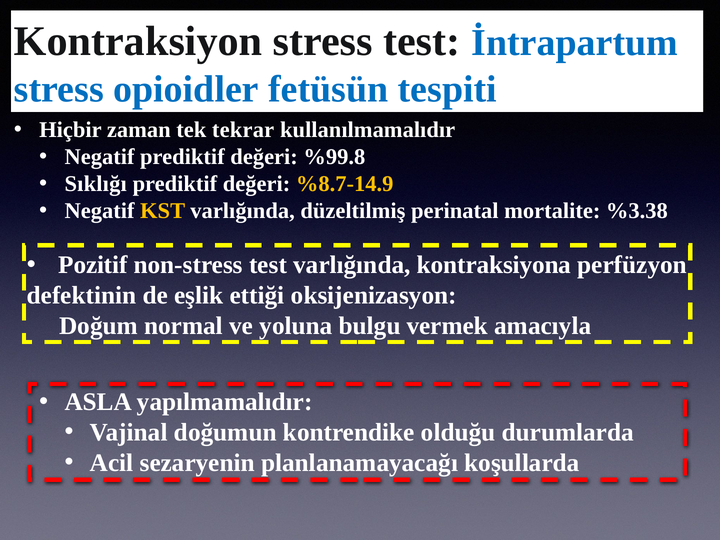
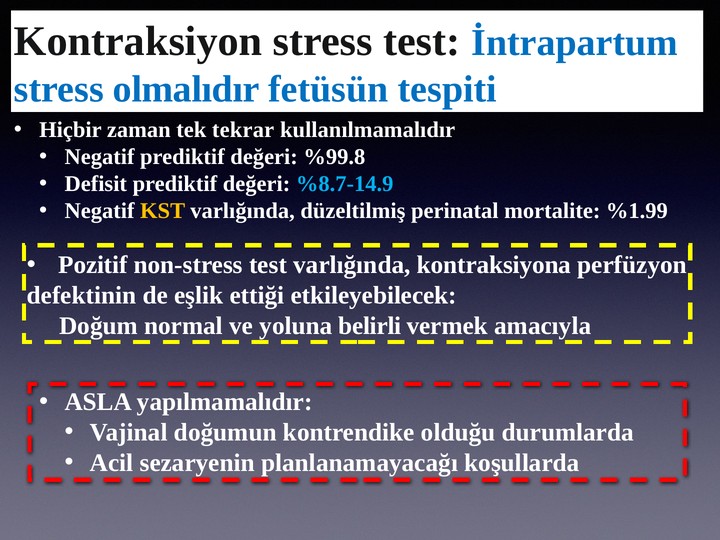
opioidler: opioidler -> olmalıdır
Sıklığı: Sıklığı -> Defisit
%8.7-14.9 colour: yellow -> light blue
%3.38: %3.38 -> %1.99
oksijenizasyon: oksijenizasyon -> etkileyebilecek
bulgu: bulgu -> belirli
